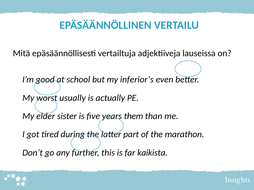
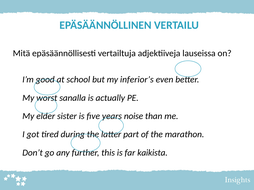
usually: usually -> sanalla
them: them -> noise
